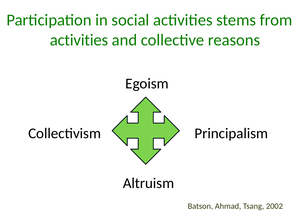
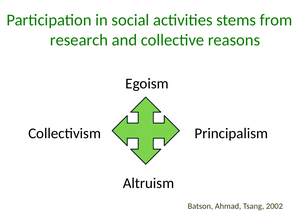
activities at (79, 40): activities -> research
